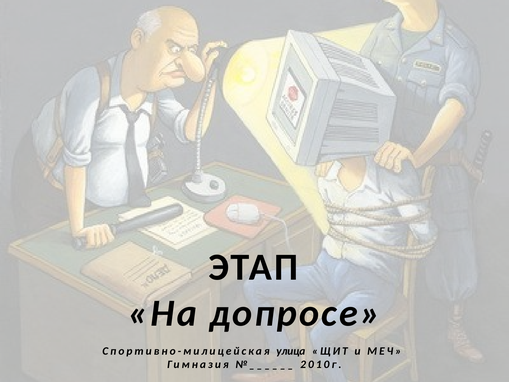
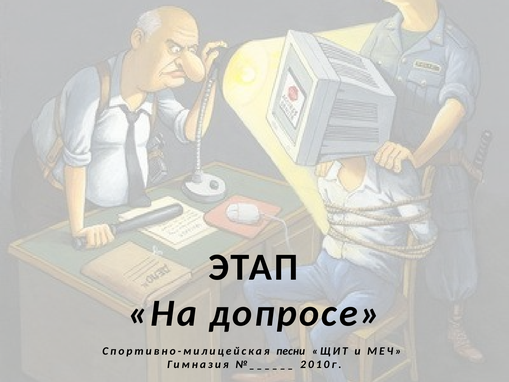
улица: улица -> песни
